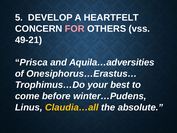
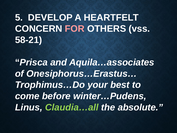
49-21: 49-21 -> 58-21
Aquila…adversities: Aquila…adversities -> Aquila…associates
Claudia…all colour: yellow -> light green
